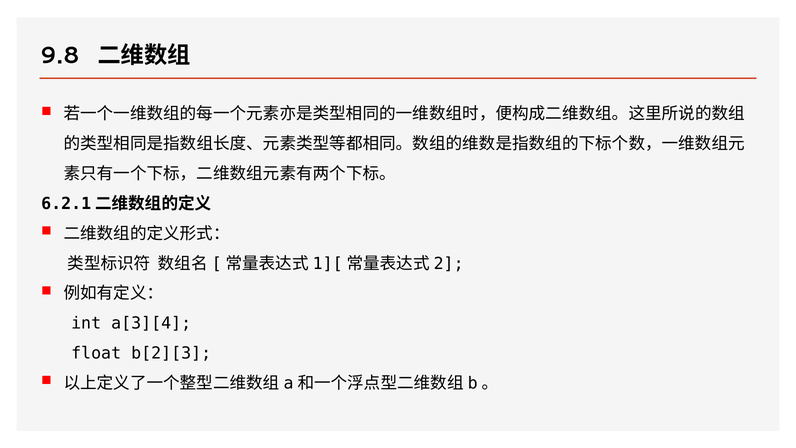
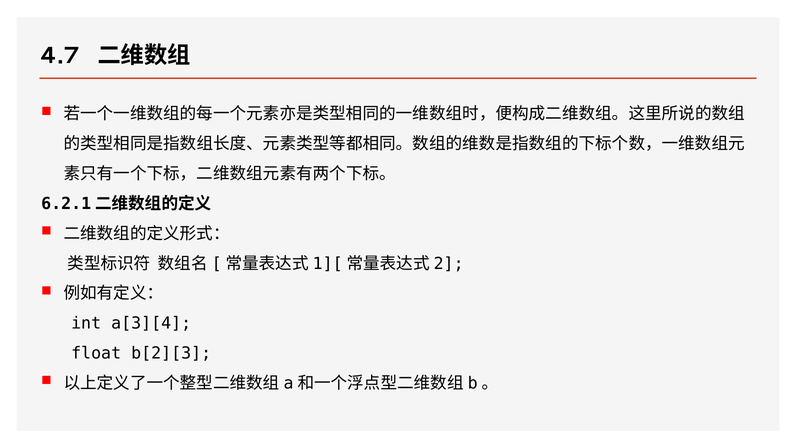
9.8: 9.8 -> 4.7
